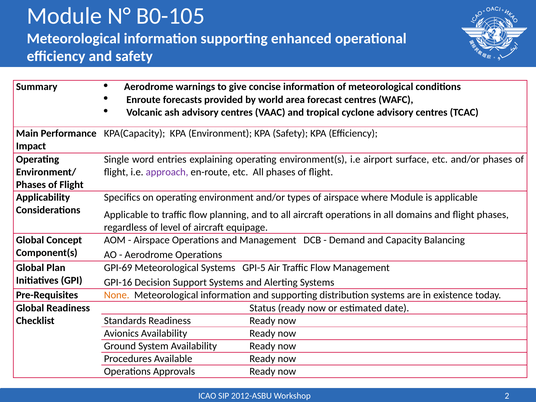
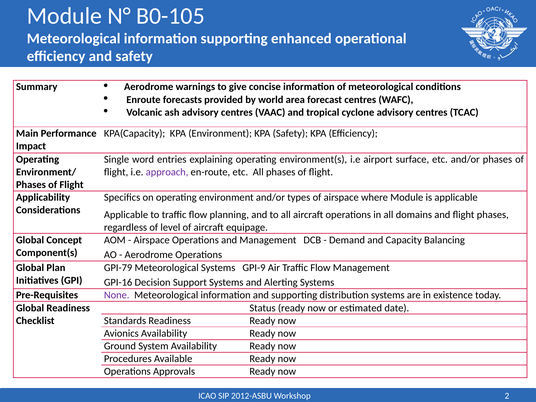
GPI-69: GPI-69 -> GPI-79
GPI-5: GPI-5 -> GPI-9
None colour: orange -> purple
